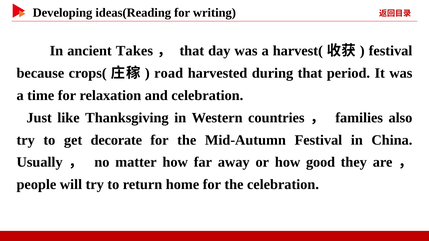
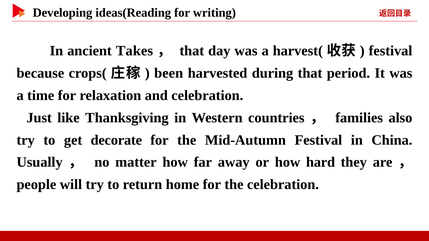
road: road -> been
good: good -> hard
